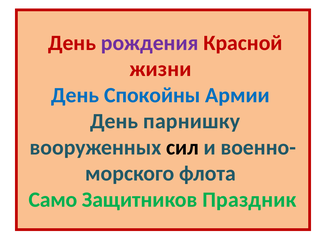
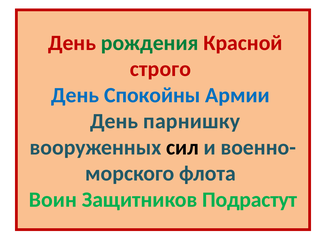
рождения colour: purple -> green
жизни: жизни -> строго
Само: Само -> Воин
Праздник: Праздник -> Подрастут
